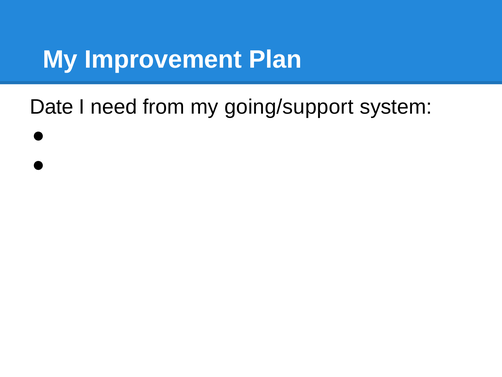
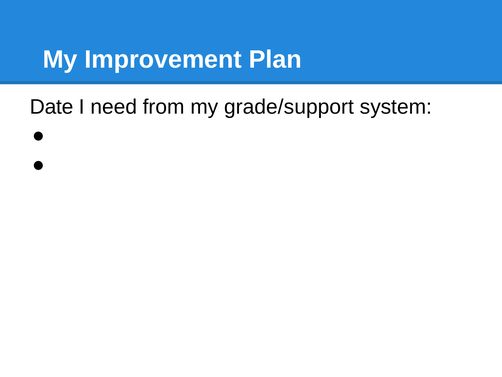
going/support: going/support -> grade/support
